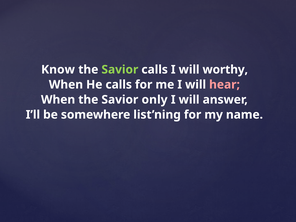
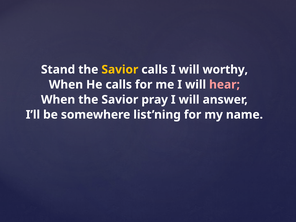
Know: Know -> Stand
Savior at (120, 70) colour: light green -> yellow
only: only -> pray
